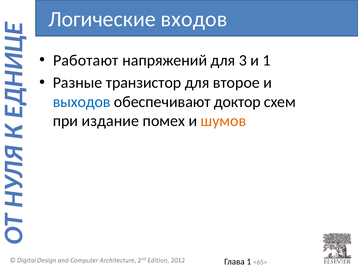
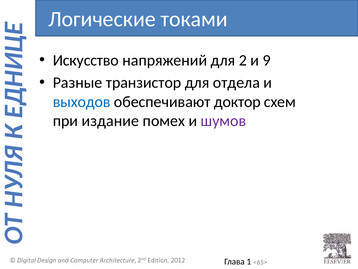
входов: входов -> токами
Работают: Работают -> Искусство
3: 3 -> 2
и 1: 1 -> 9
второе: второе -> отдела
шумов colour: orange -> purple
